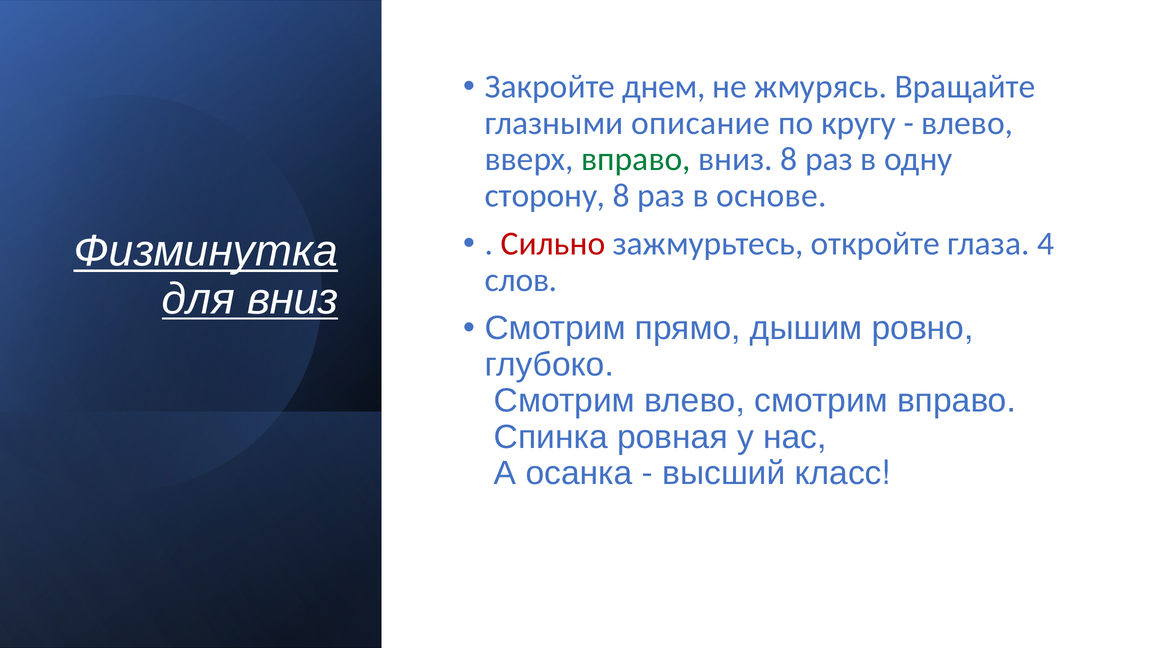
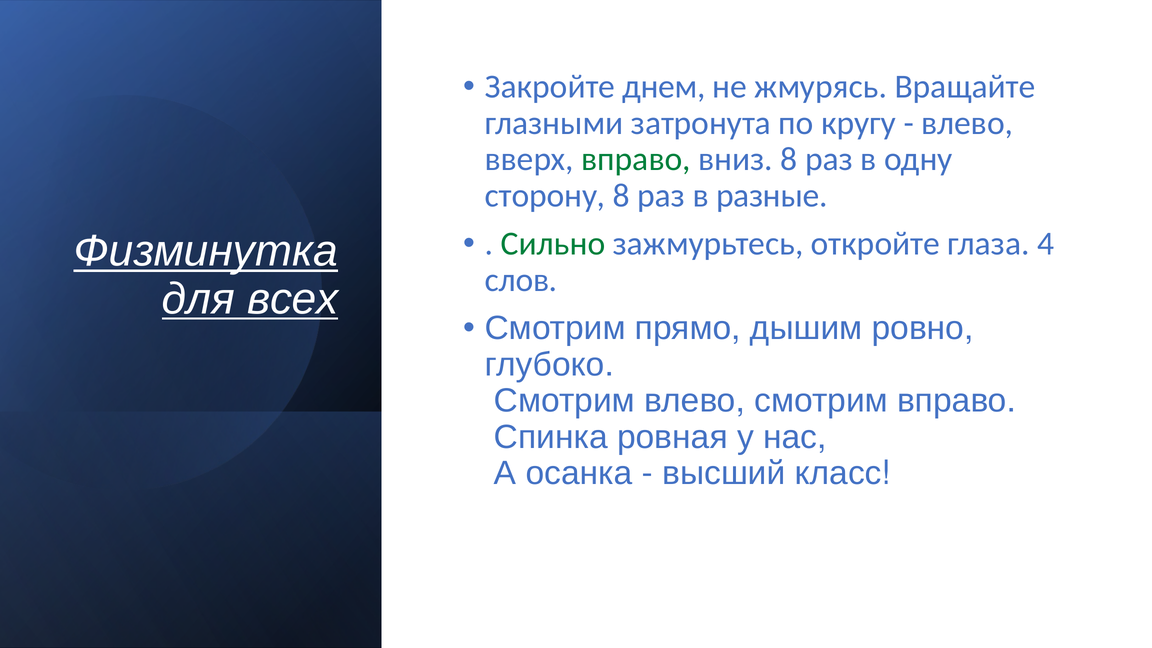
описание: описание -> затронута
основе: основе -> разные
Сильно colour: red -> green
для вниз: вниз -> всех
